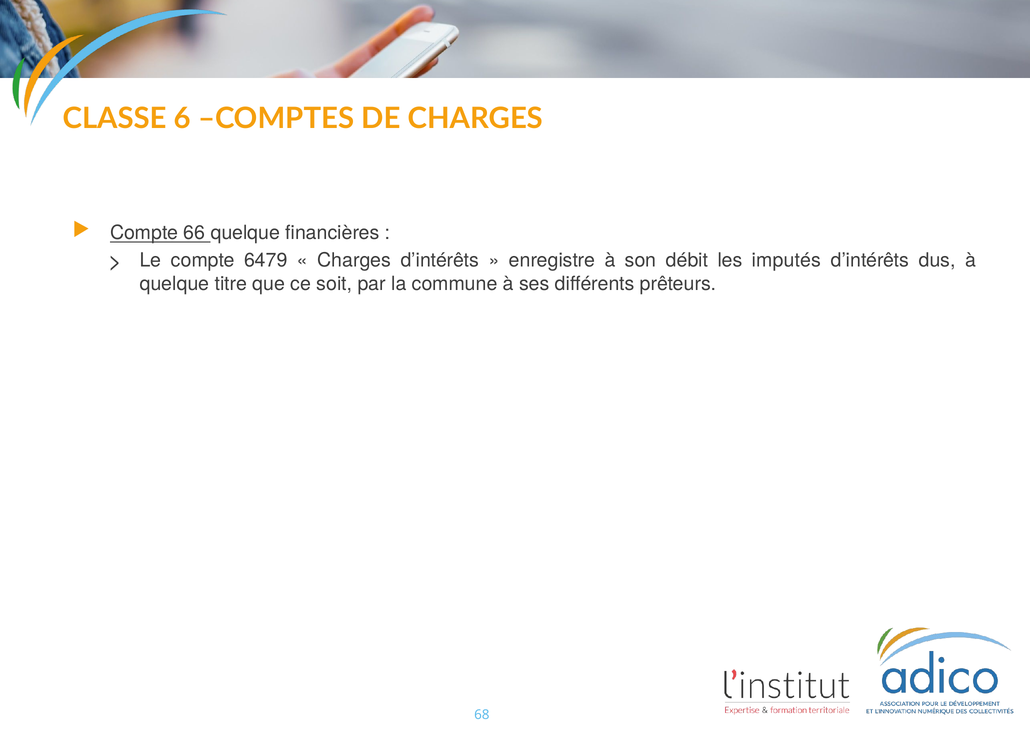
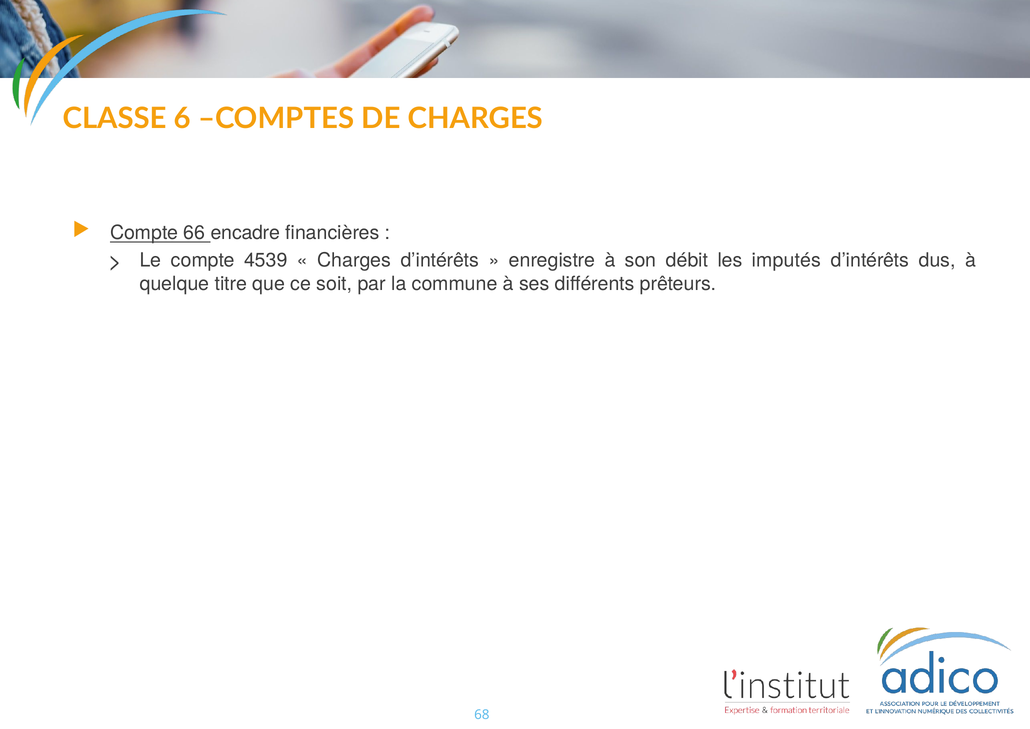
66 quelque: quelque -> encadre
6479: 6479 -> 4539
